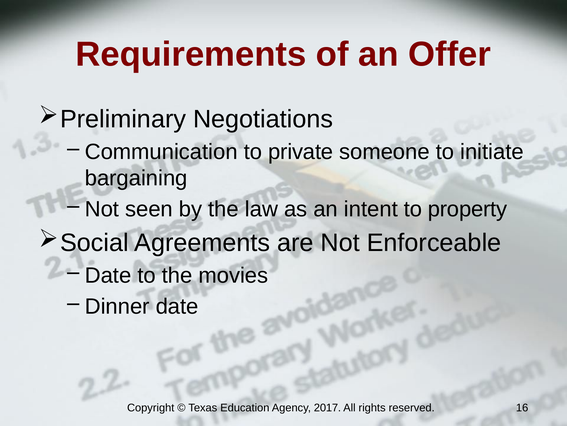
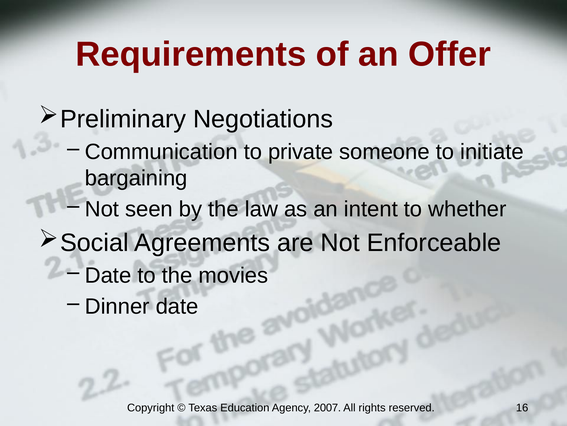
property: property -> whether
2017: 2017 -> 2007
